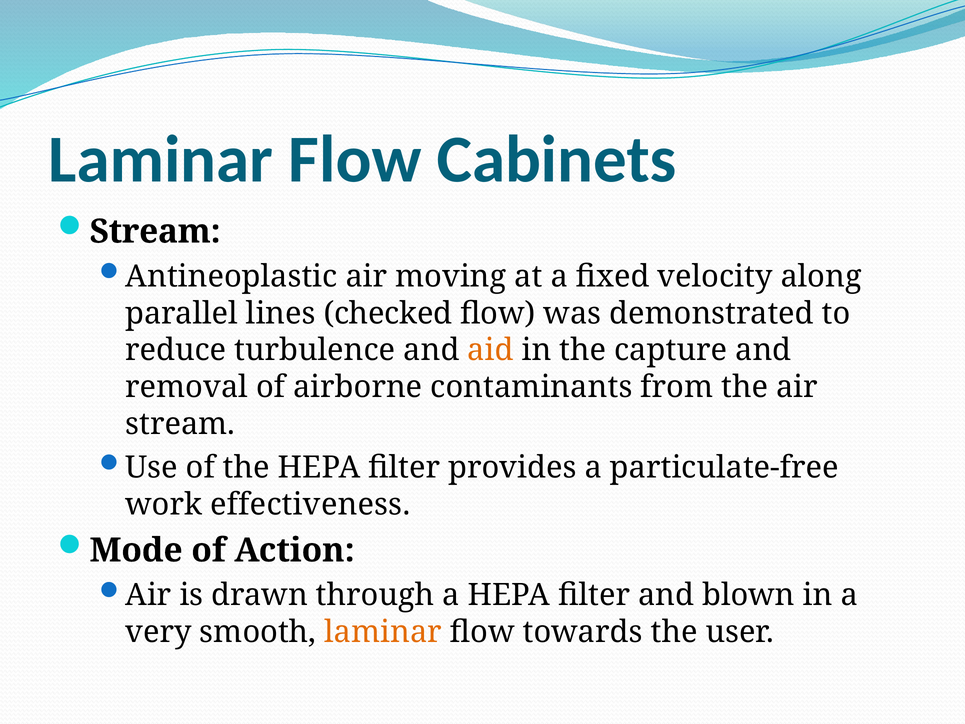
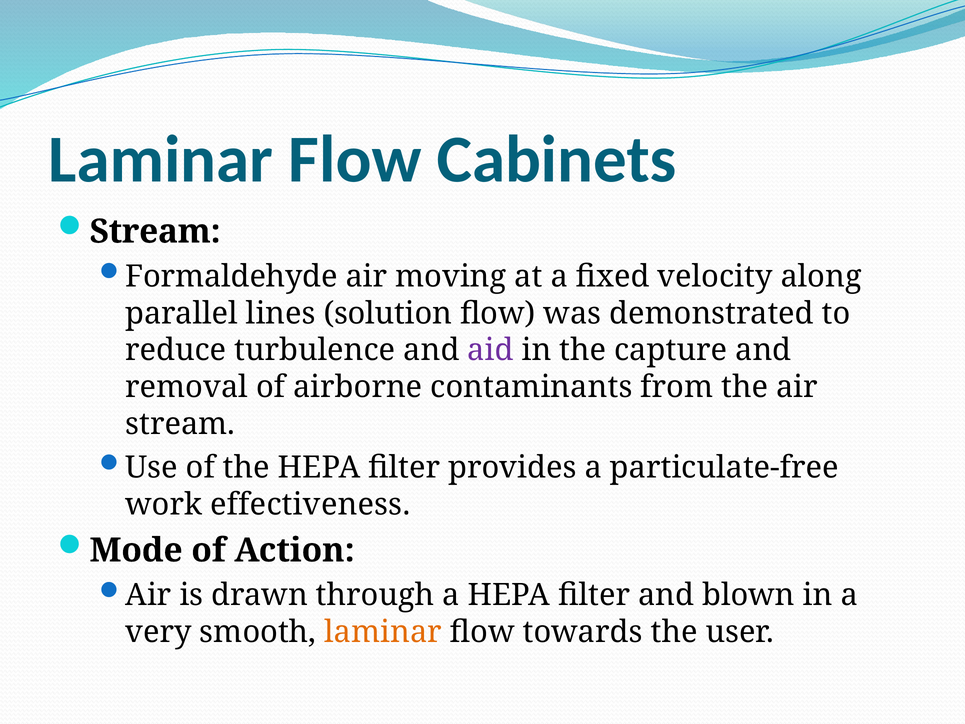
Antineoplastic: Antineoplastic -> Formaldehyde
checked: checked -> solution
aid colour: orange -> purple
